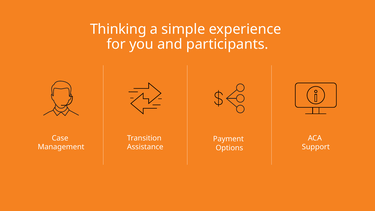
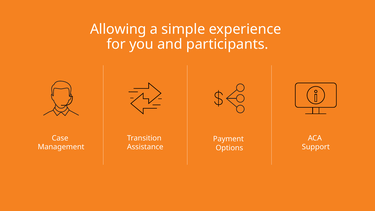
Thinking: Thinking -> Allowing
